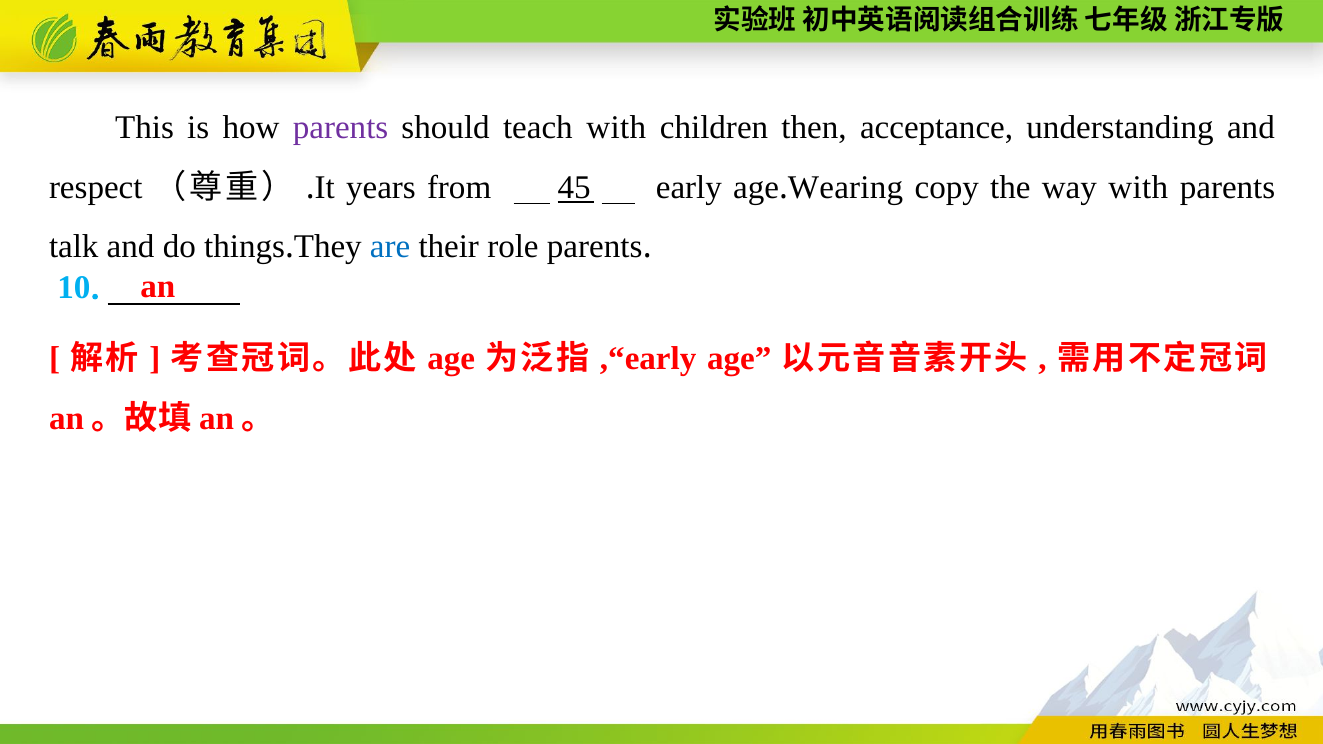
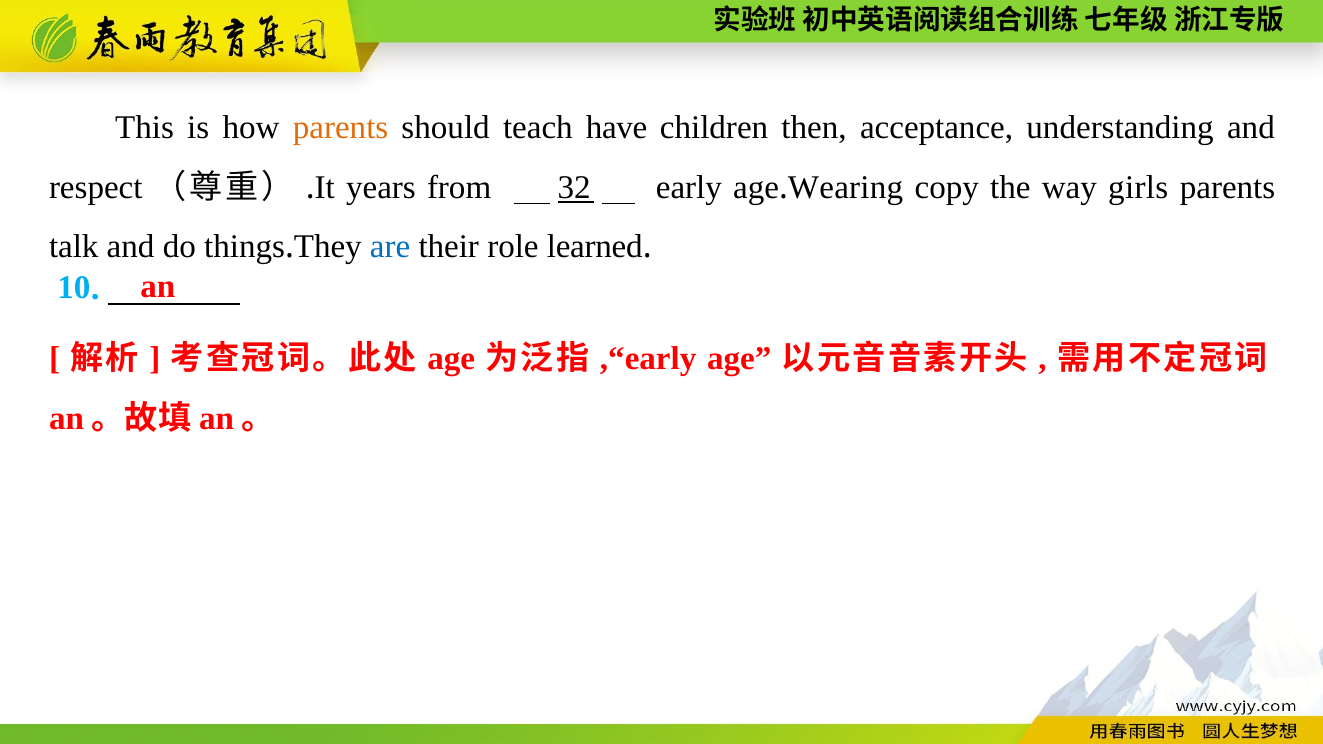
parents at (341, 128) colour: purple -> orange
teach with: with -> have
45: 45 -> 32
way with: with -> girls
role parents: parents -> learned
